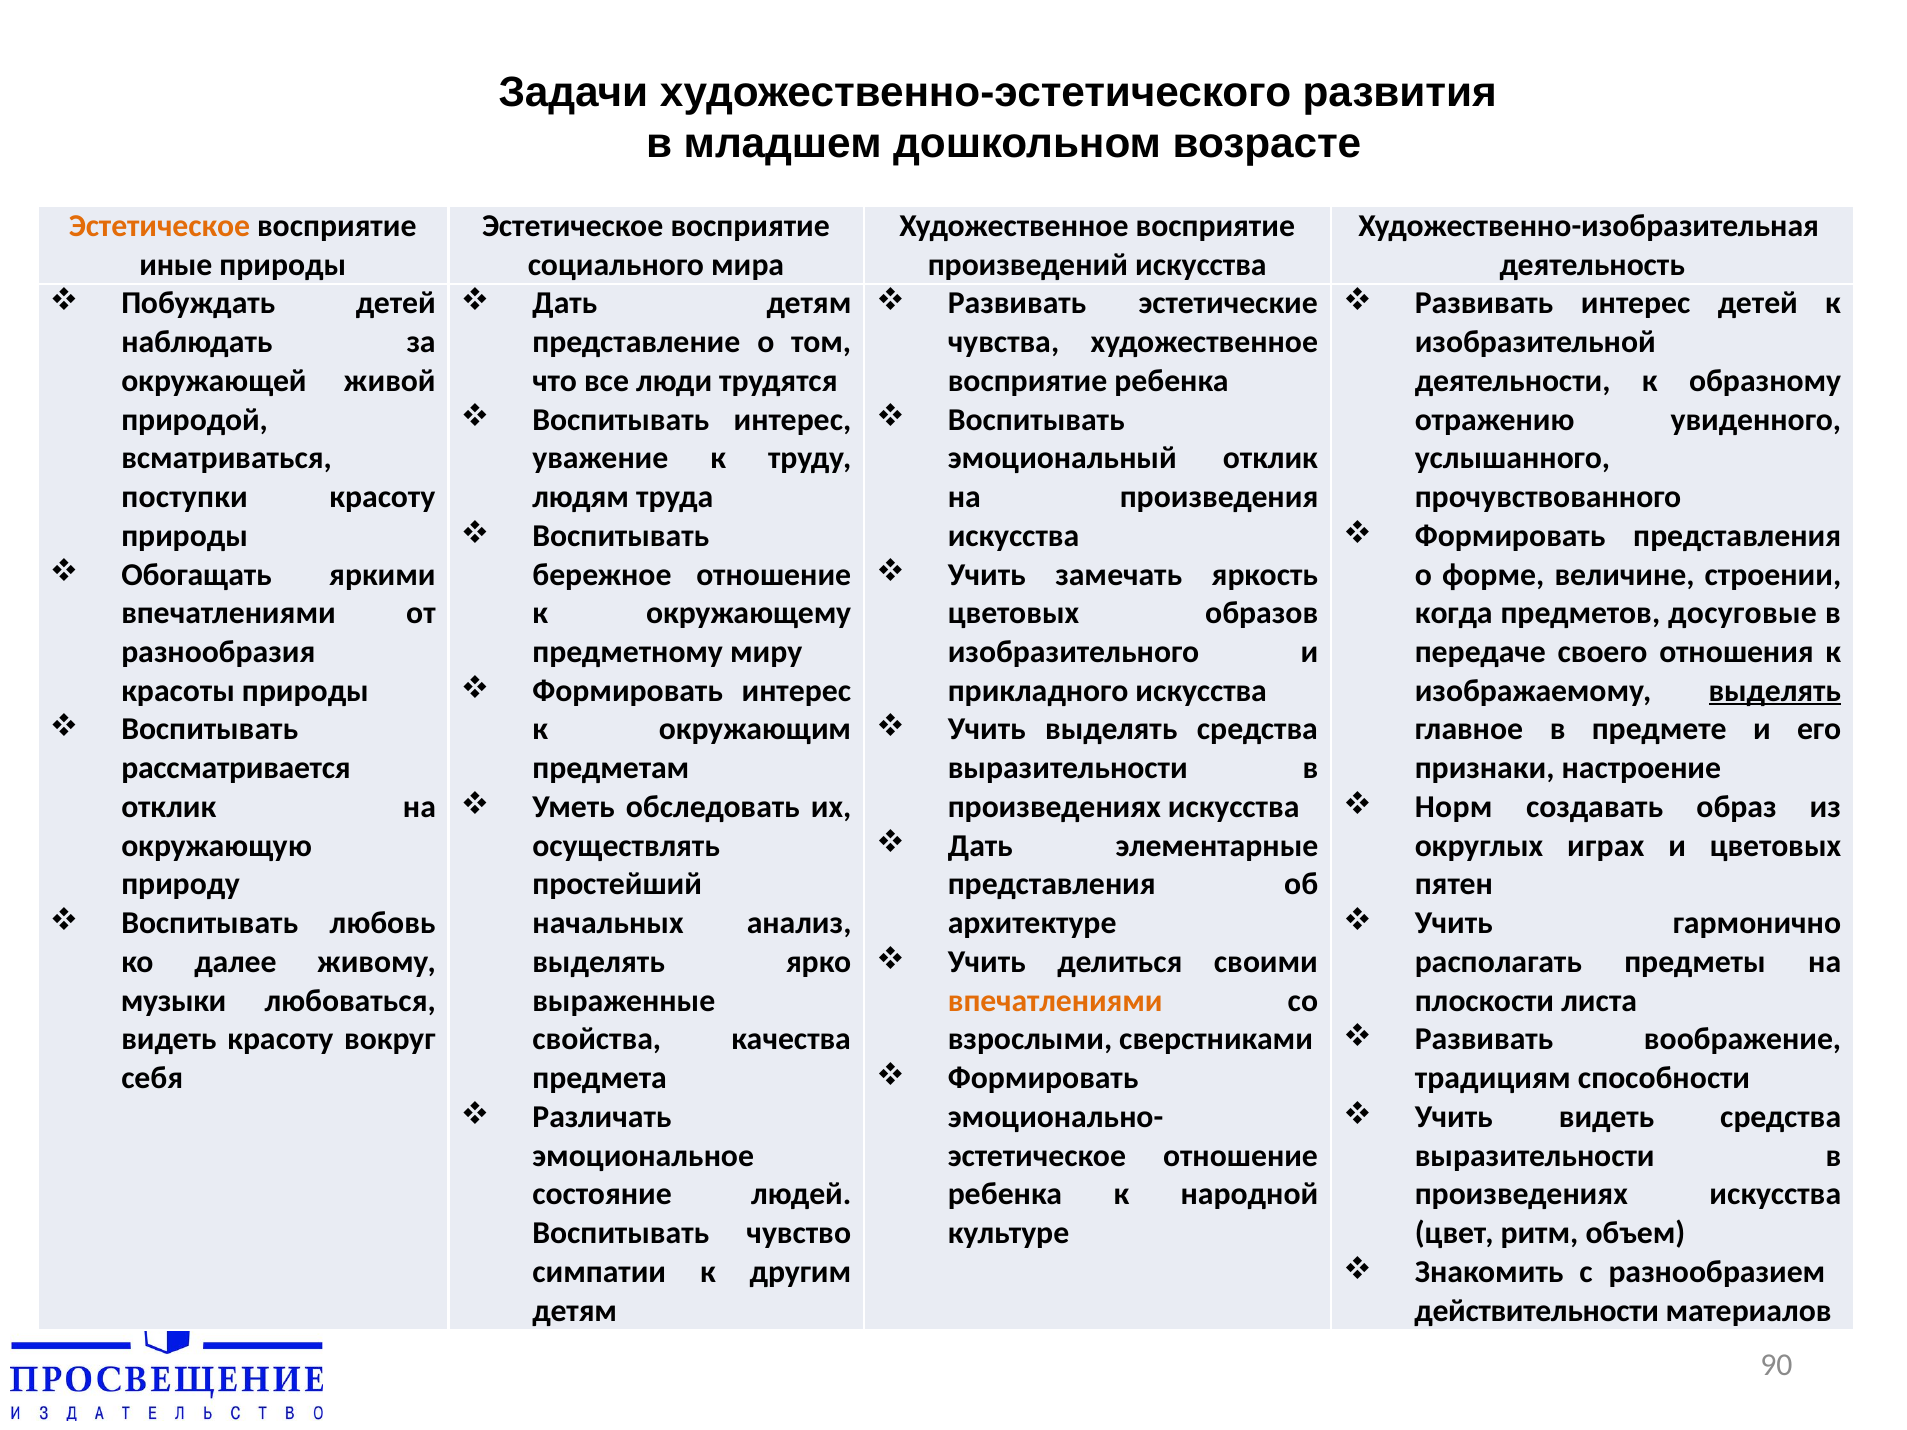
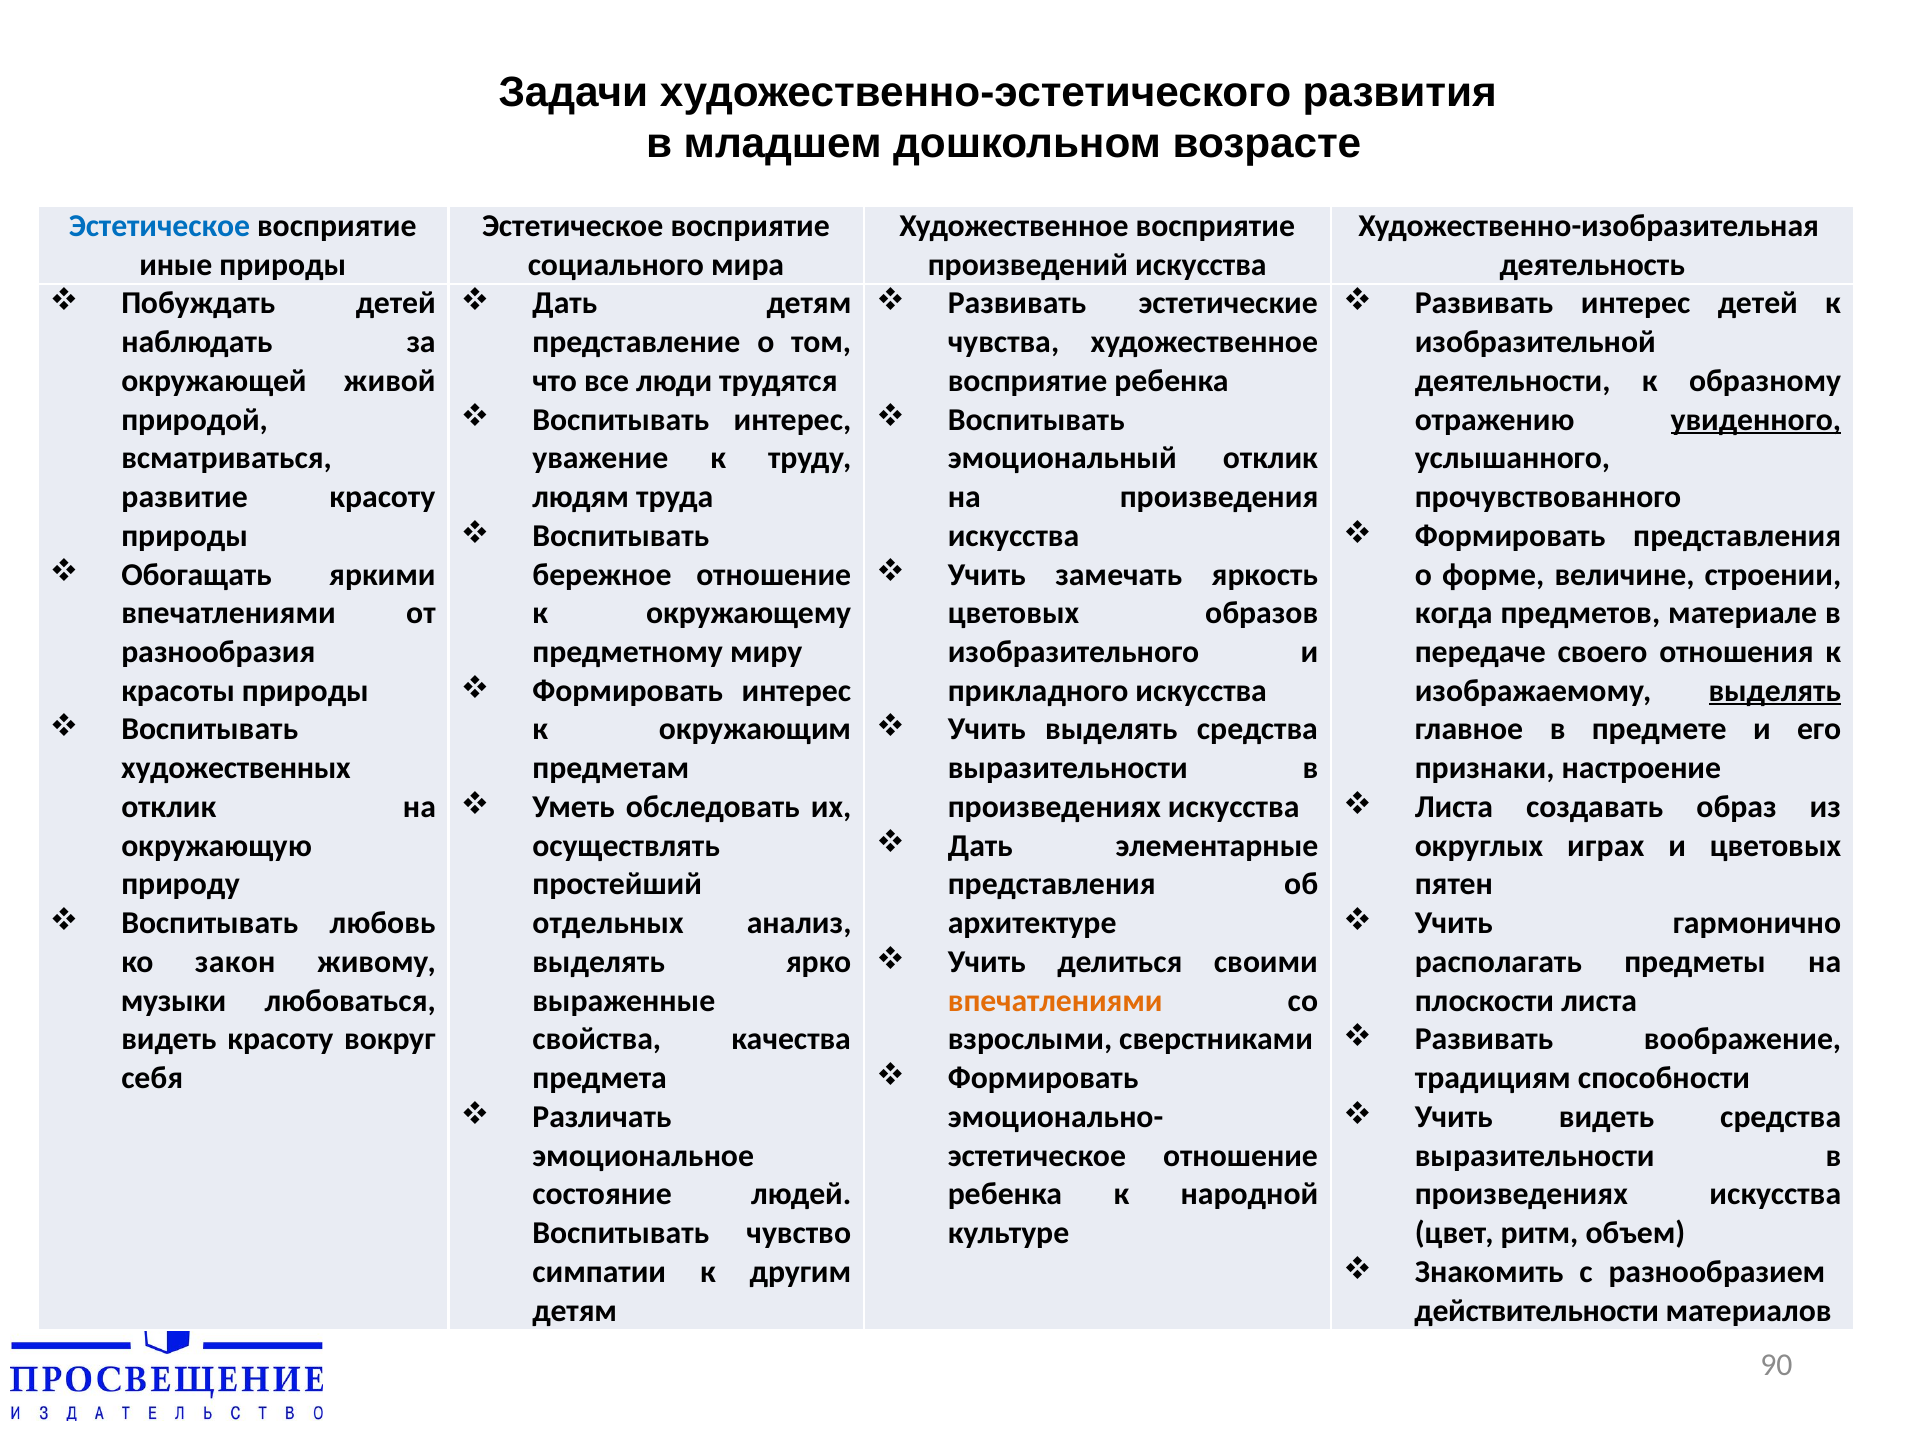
Эстетическое at (159, 226) colour: orange -> blue
увиденного underline: none -> present
поступки: поступки -> развитие
досуговые: досуговые -> материале
рассматривается: рассматривается -> художественных
Норм at (1454, 807): Норм -> Листа
начальных: начальных -> отдельных
далее: далее -> закон
